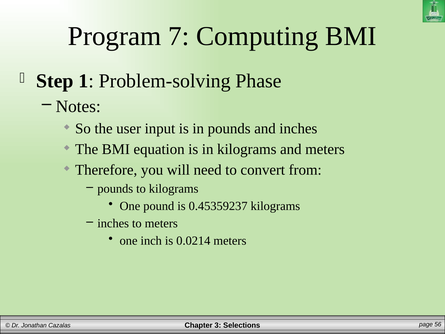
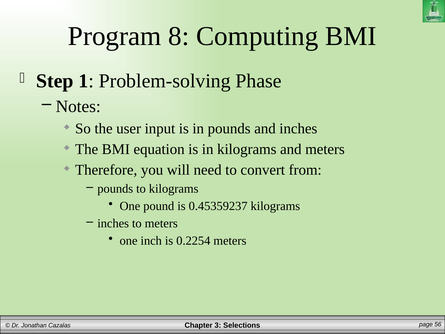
7: 7 -> 8
0.0214: 0.0214 -> 0.2254
